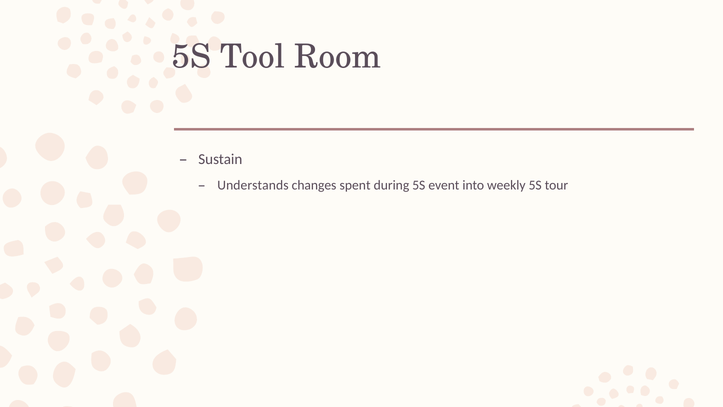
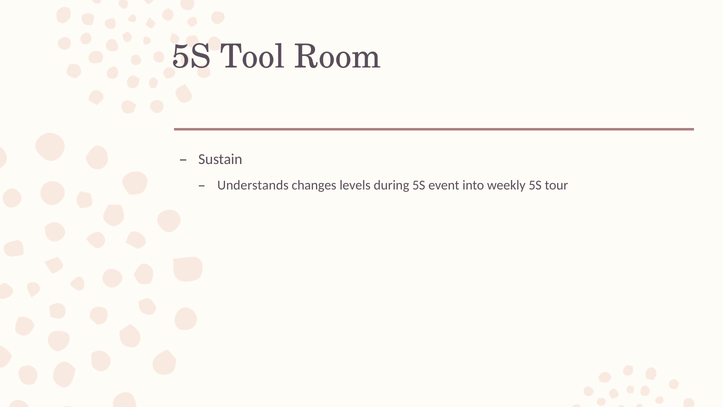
spent: spent -> levels
